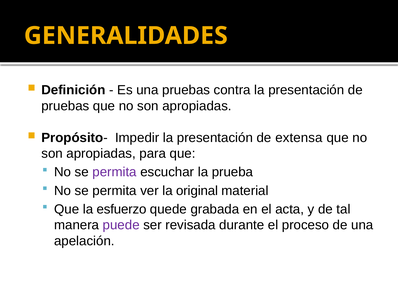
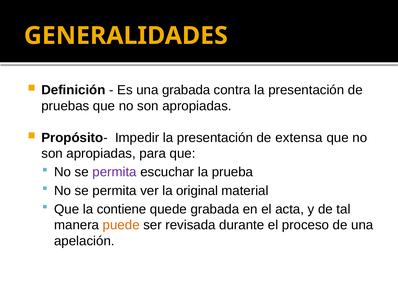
una pruebas: pruebas -> grabada
esfuerzo: esfuerzo -> contiene
puede colour: purple -> orange
